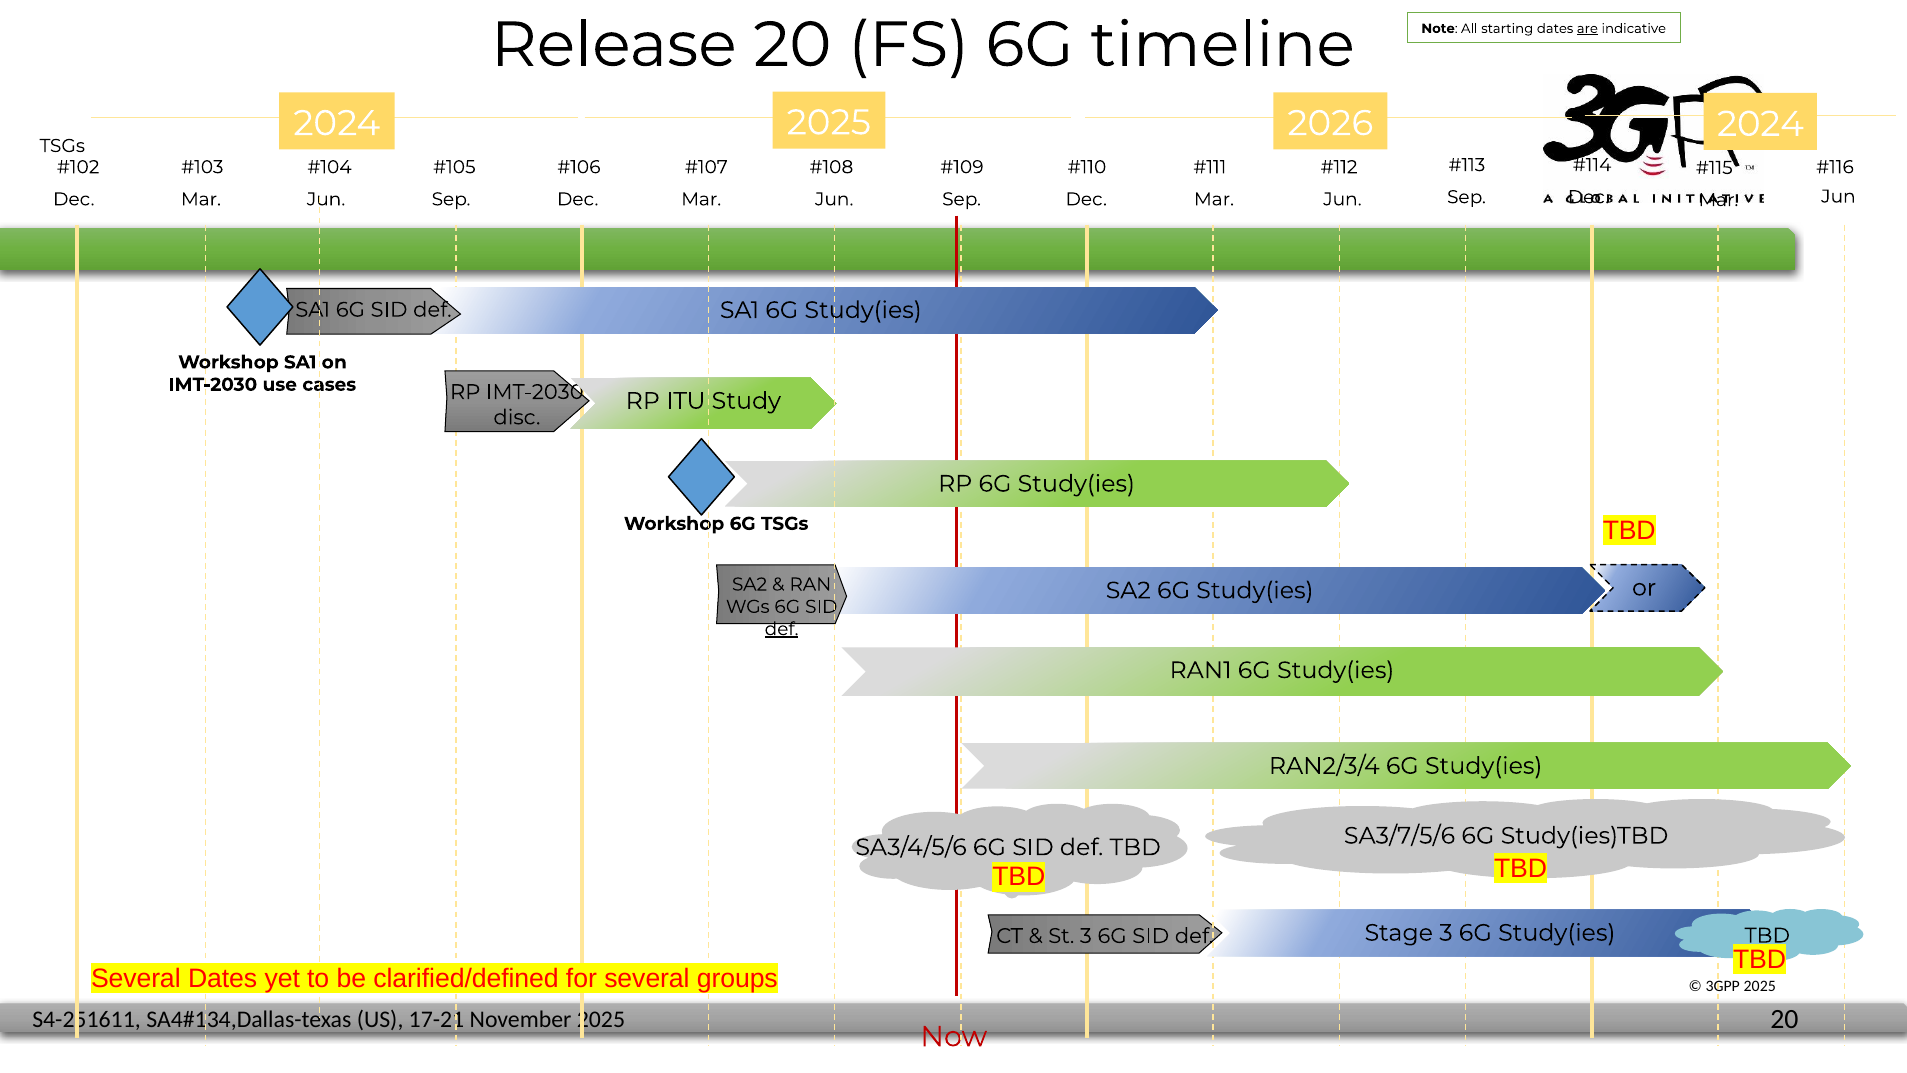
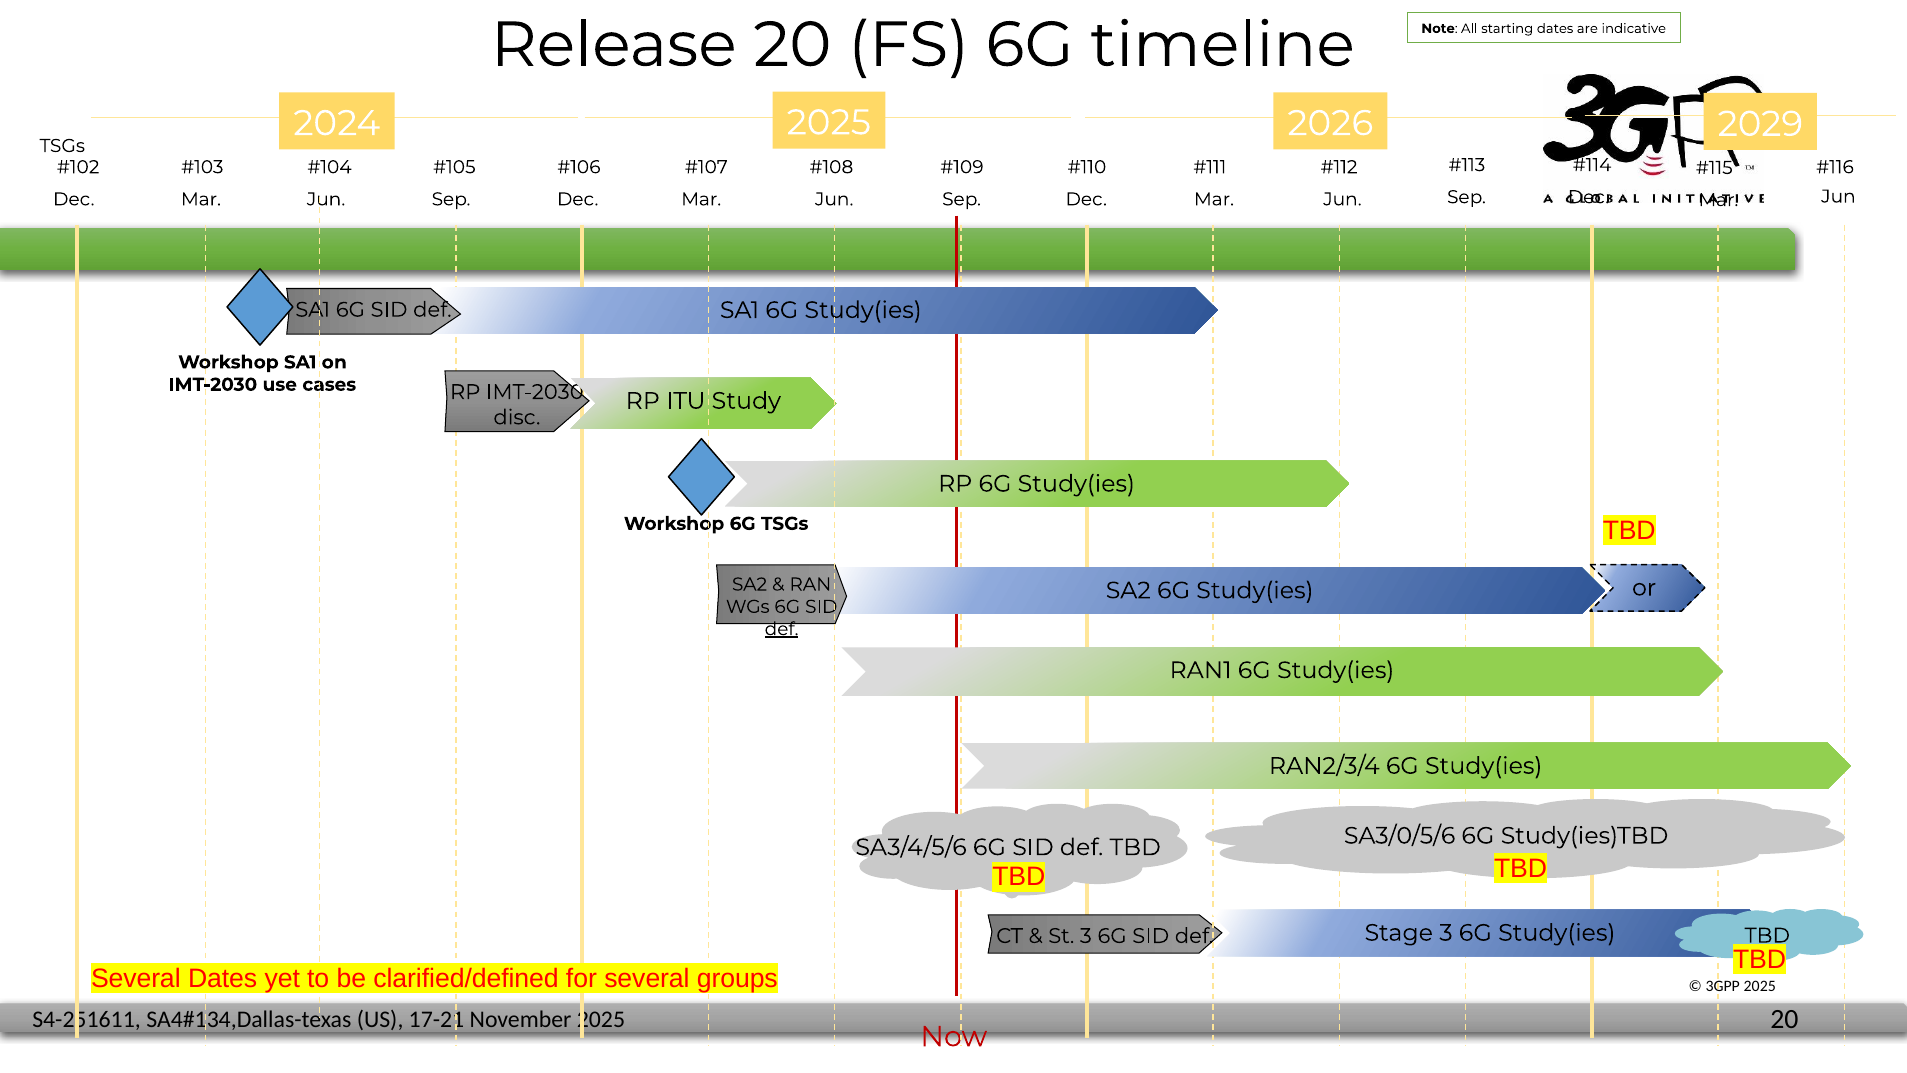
are underline: present -> none
2026 2024: 2024 -> 2029
SA3/7/5/6: SA3/7/5/6 -> SA3/0/5/6
